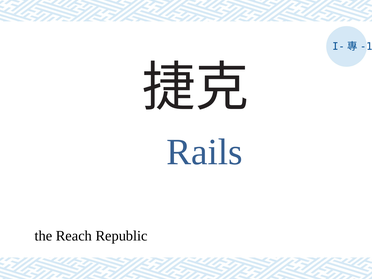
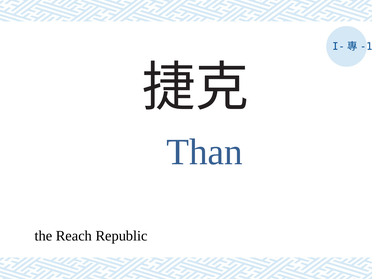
Rails: Rails -> Than
